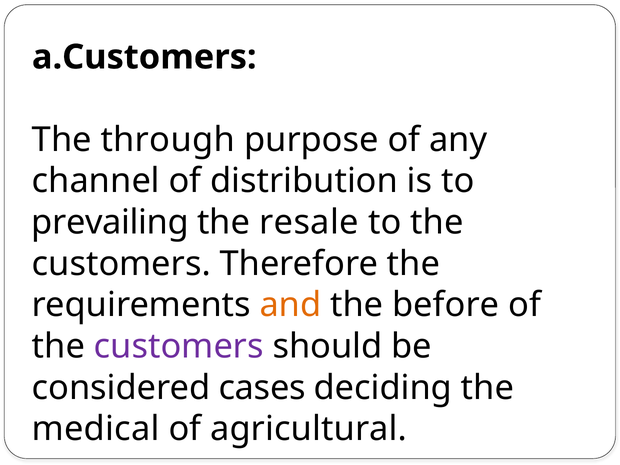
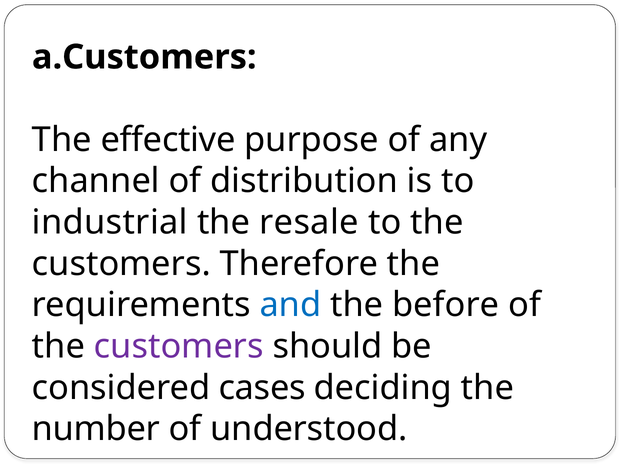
through: through -> effective
prevailing: prevailing -> industrial
and colour: orange -> blue
medical: medical -> number
agricultural: agricultural -> understood
